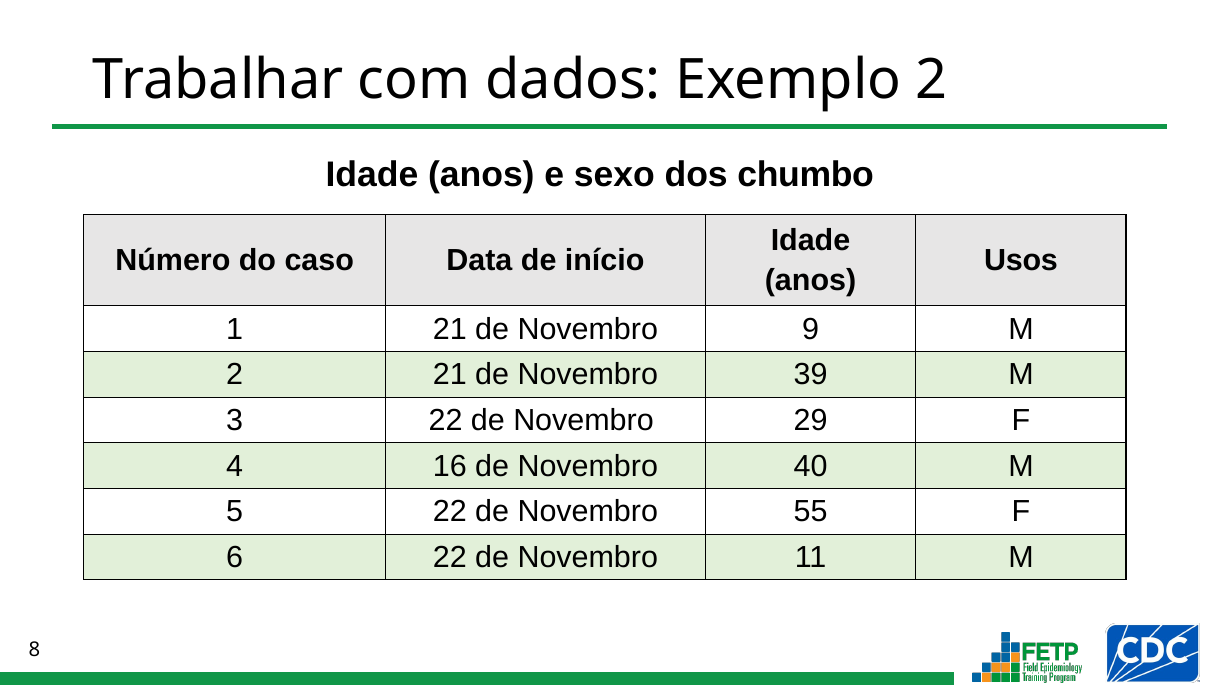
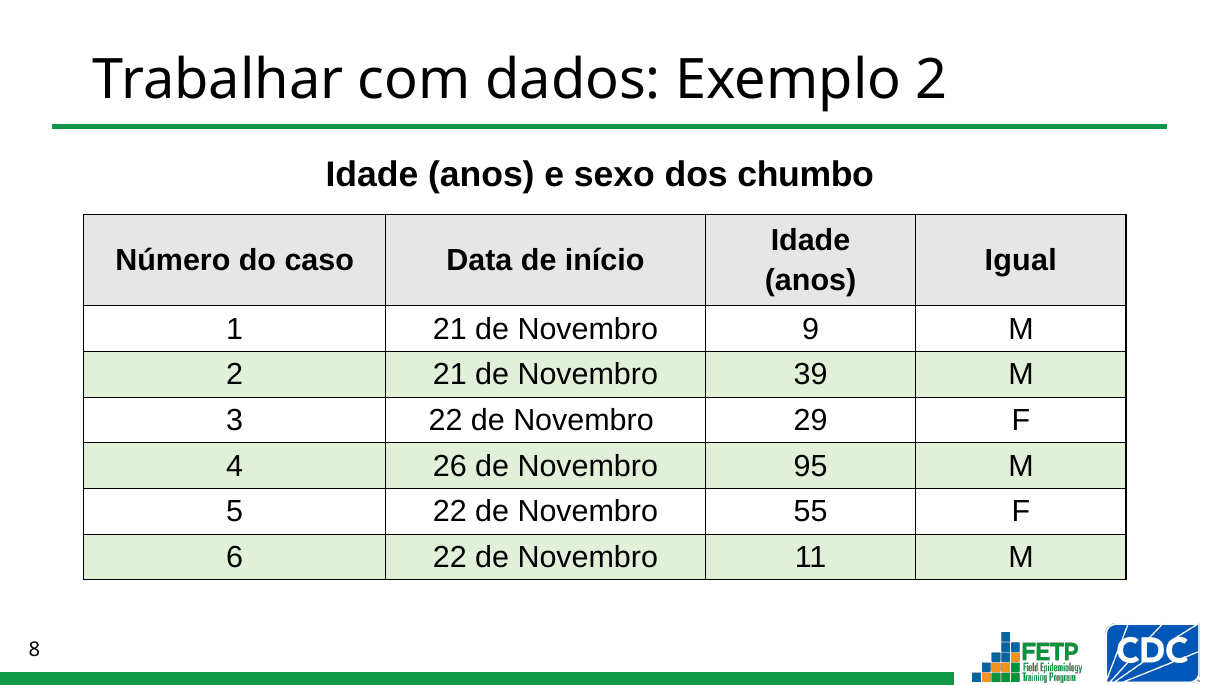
Usos: Usos -> Igual
16: 16 -> 26
40: 40 -> 95
